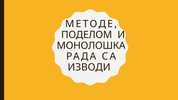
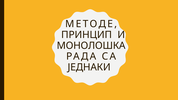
ПОДЕЛОМ: ПОДЕЛОМ -> ПРИНЦИП
ИЗВОДИ: ИЗВОДИ -> ЈЕДНАКИ
